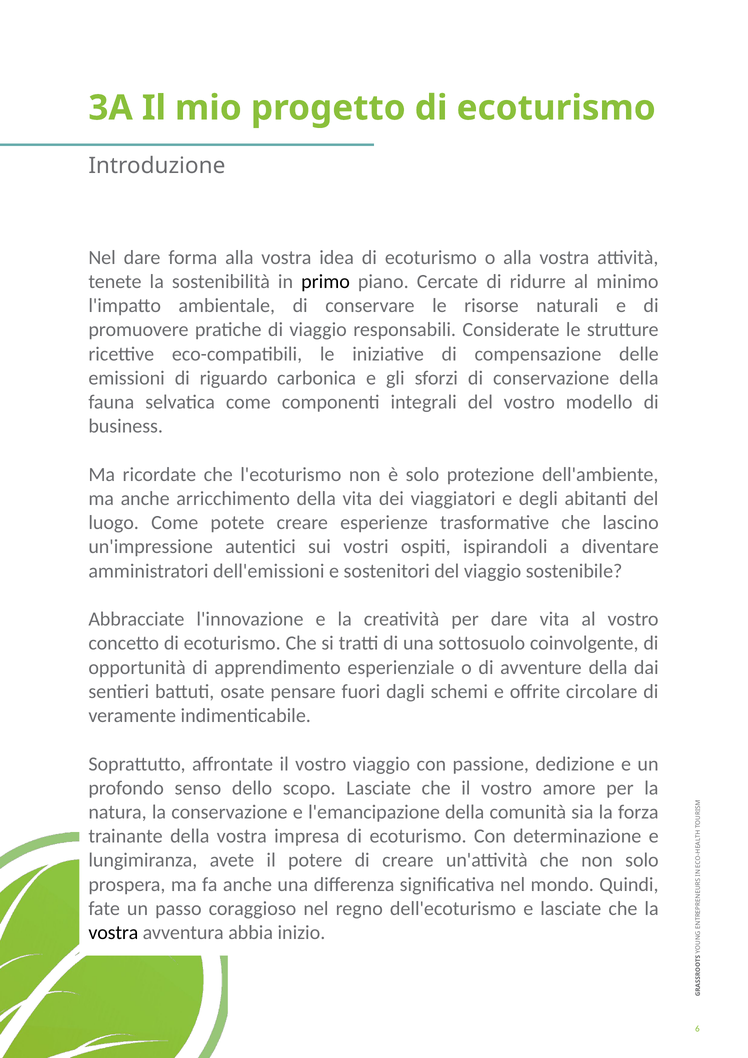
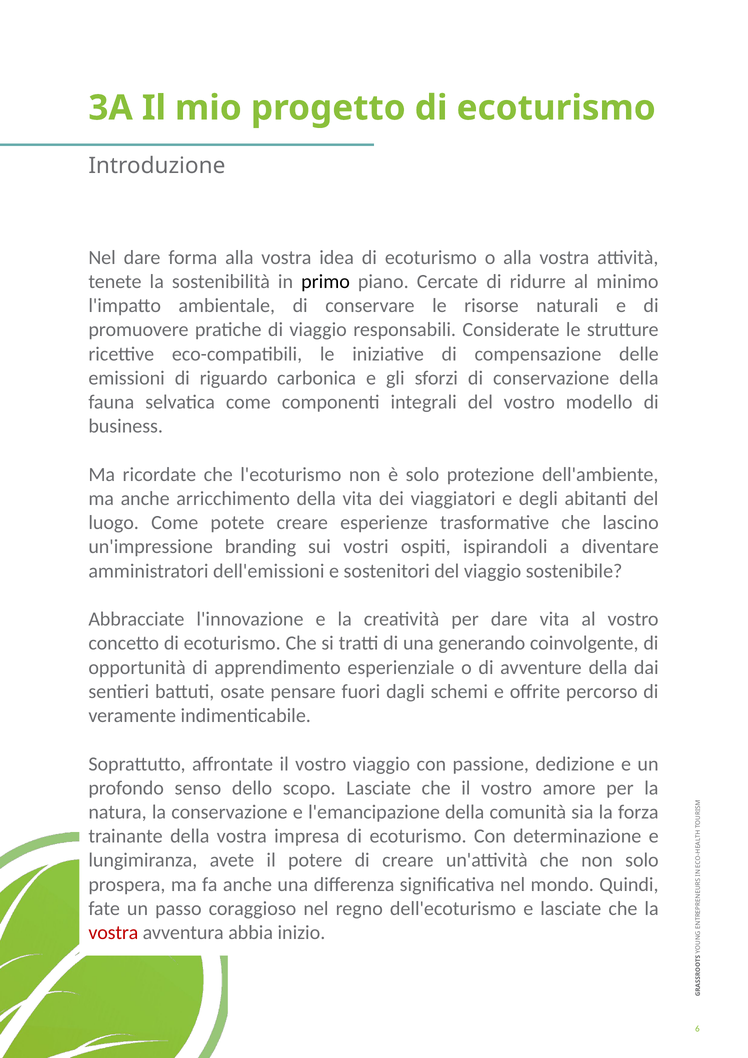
autentici: autentici -> branding
sottosuolo: sottosuolo -> generando
circolare: circolare -> percorso
vostra at (113, 933) colour: black -> red
